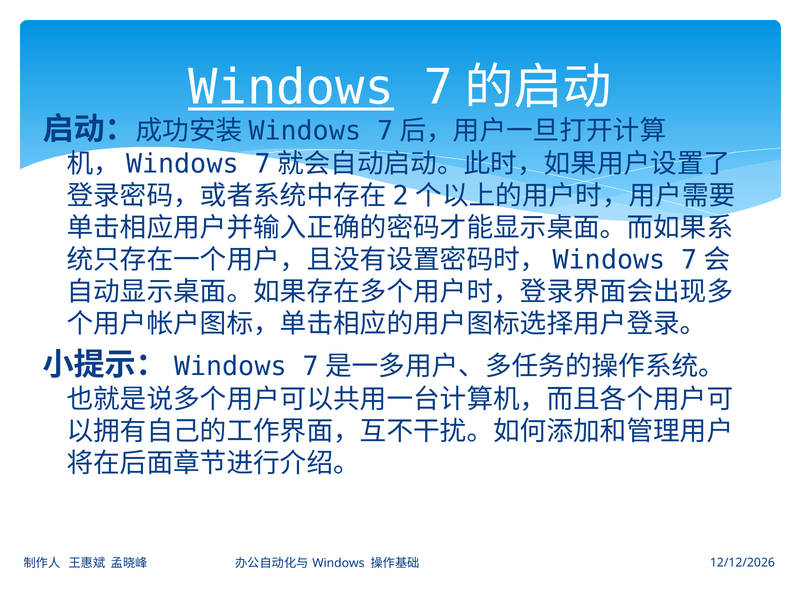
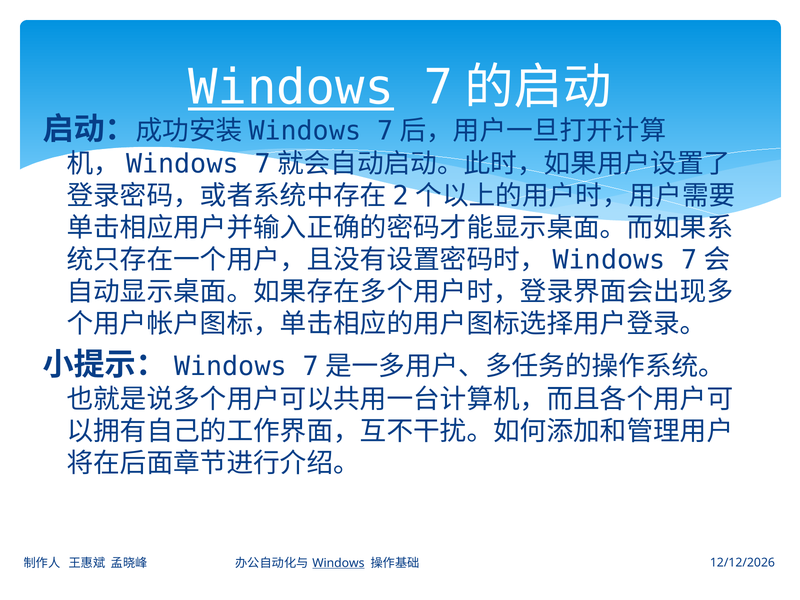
Windows at (338, 563) underline: none -> present
